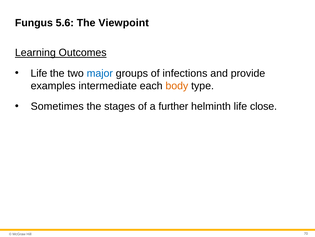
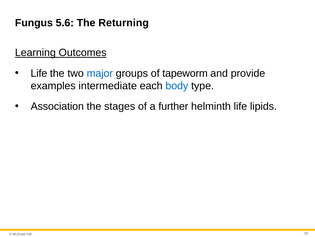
Viewpoint: Viewpoint -> Returning
infections: infections -> tapeworm
body colour: orange -> blue
Sometimes: Sometimes -> Association
close: close -> lipids
